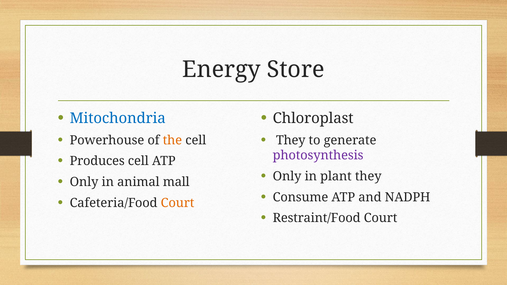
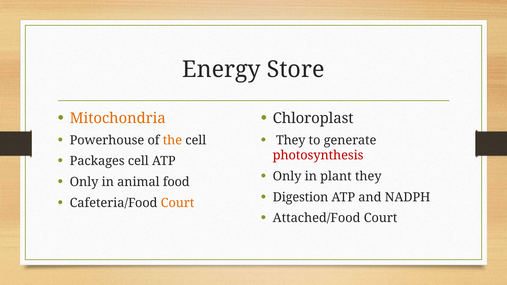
Mitochondria colour: blue -> orange
photosynthesis colour: purple -> red
Produces: Produces -> Packages
mall: mall -> food
Consume: Consume -> Digestion
Restraint/Food: Restraint/Food -> Attached/Food
